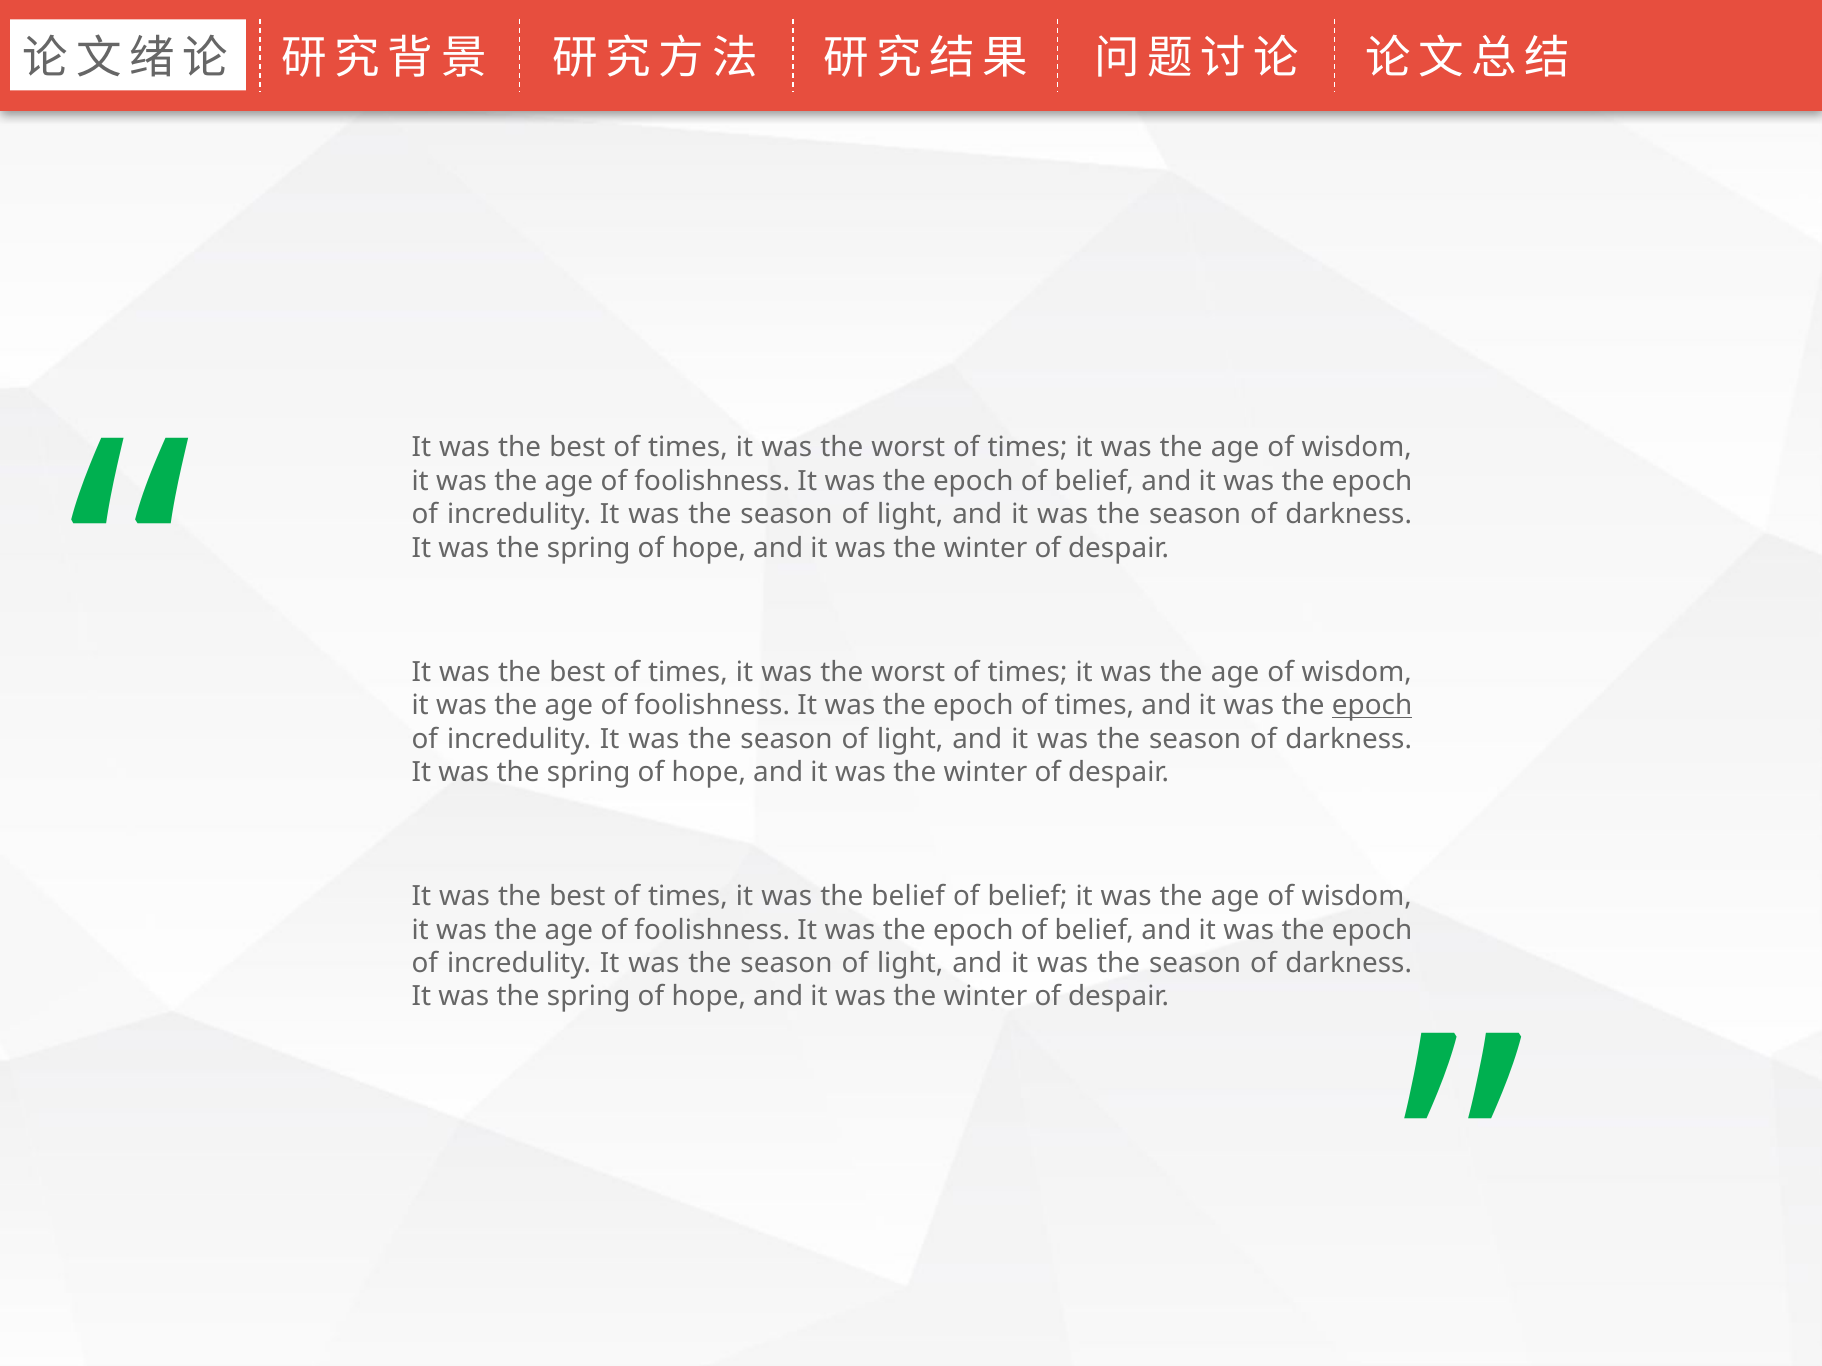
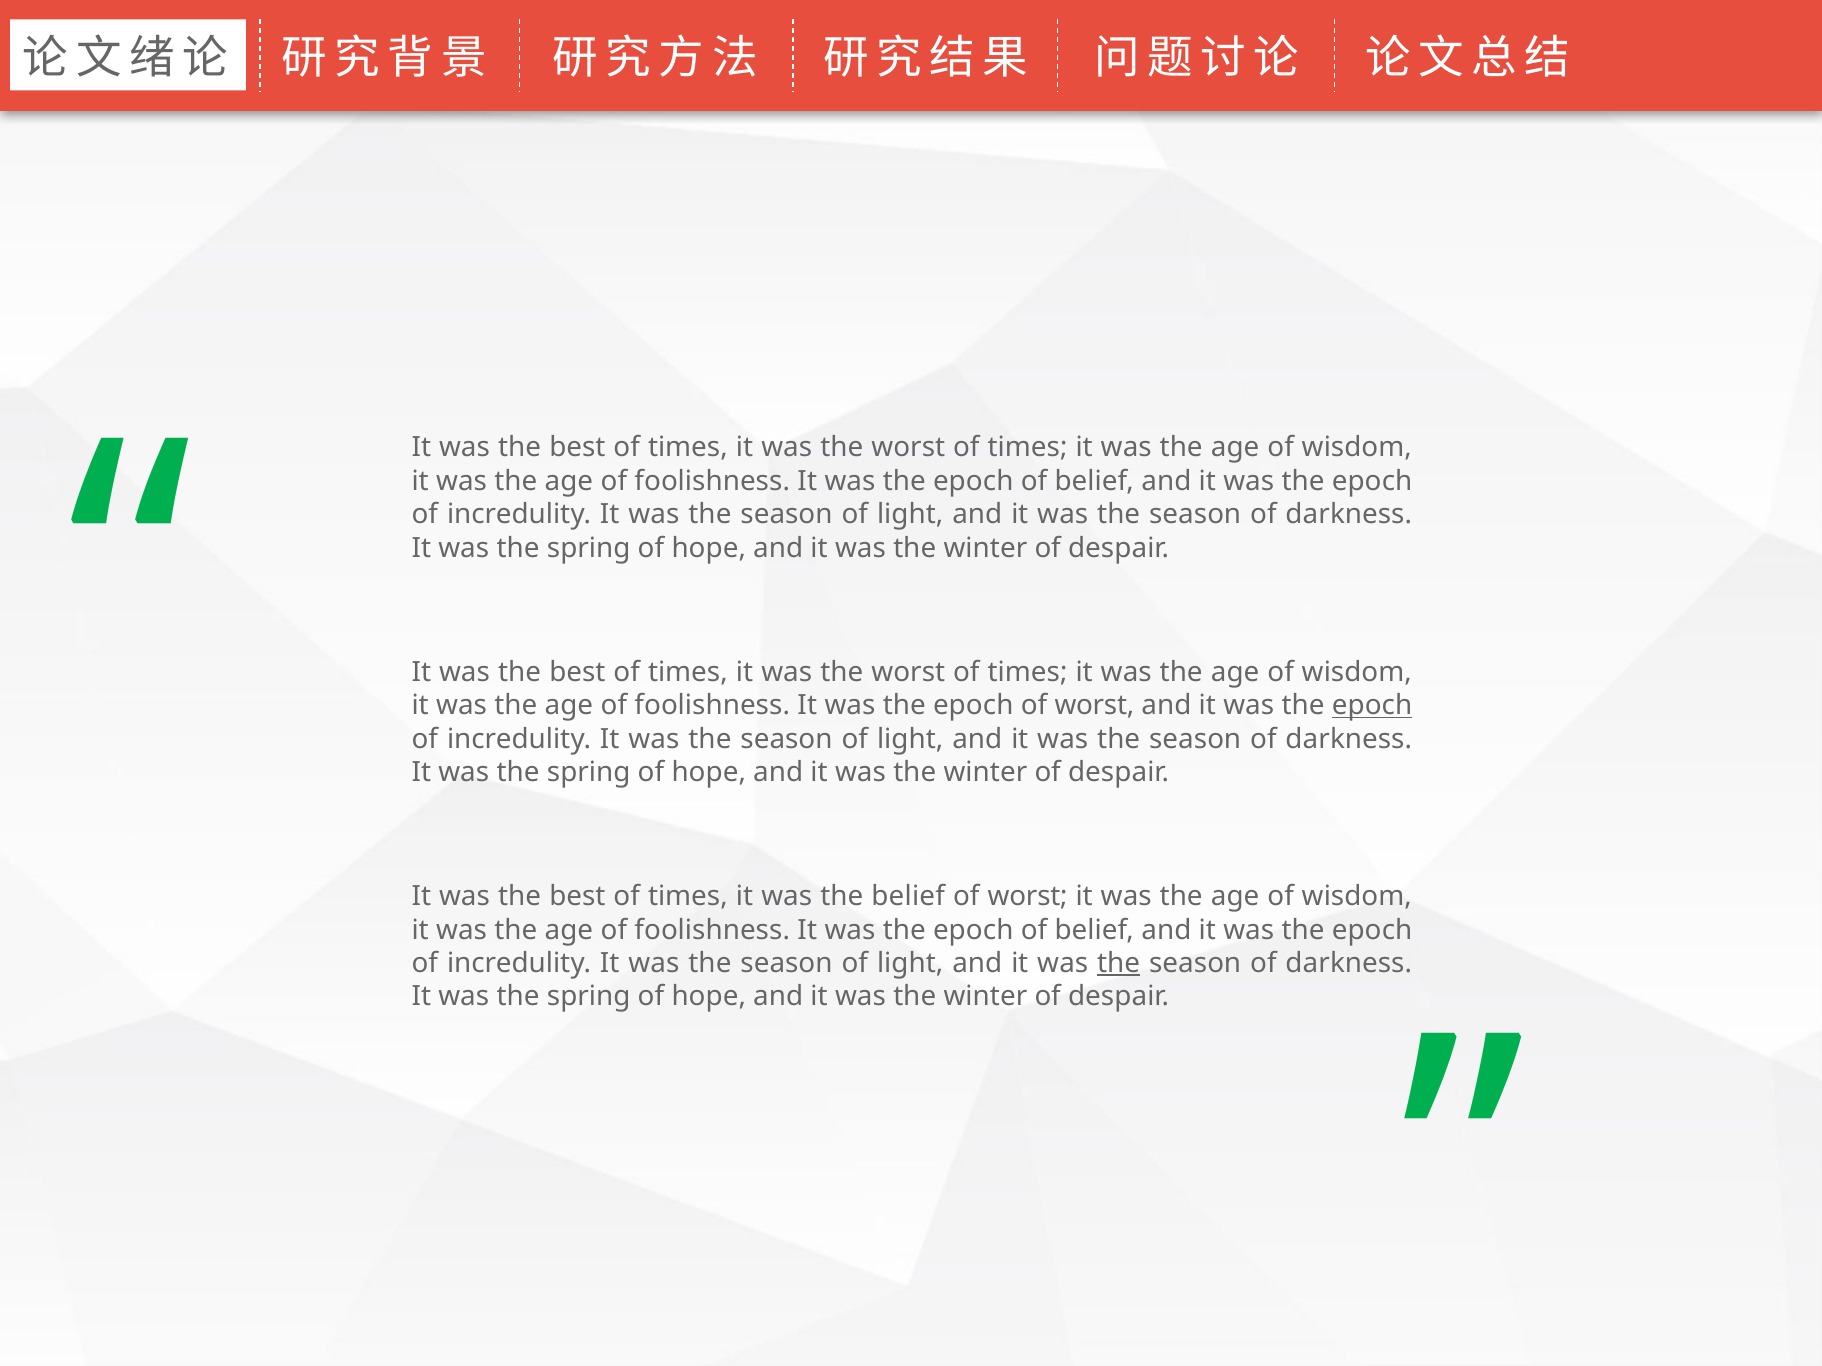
epoch of times: times -> worst
belief at (1028, 897): belief -> worst
the at (1119, 964) underline: none -> present
